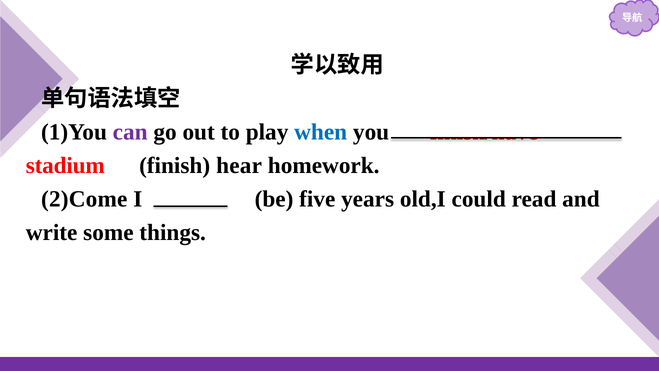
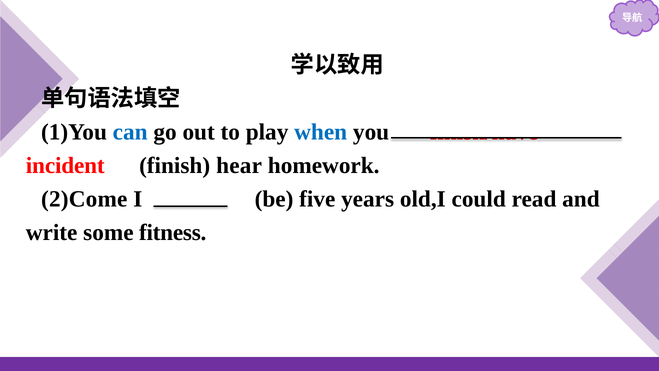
can colour: purple -> blue
stadium: stadium -> incident
things: things -> fitness
